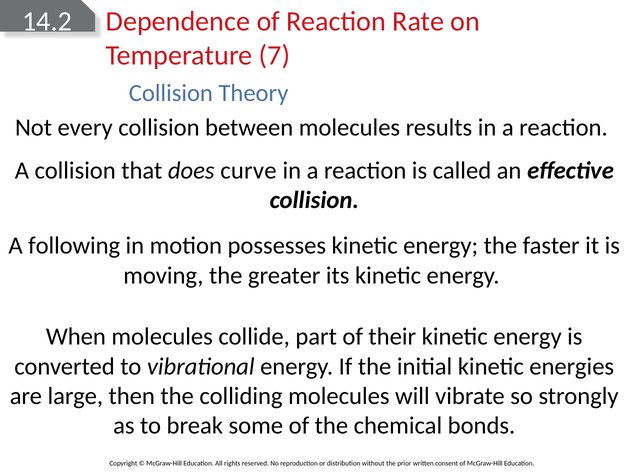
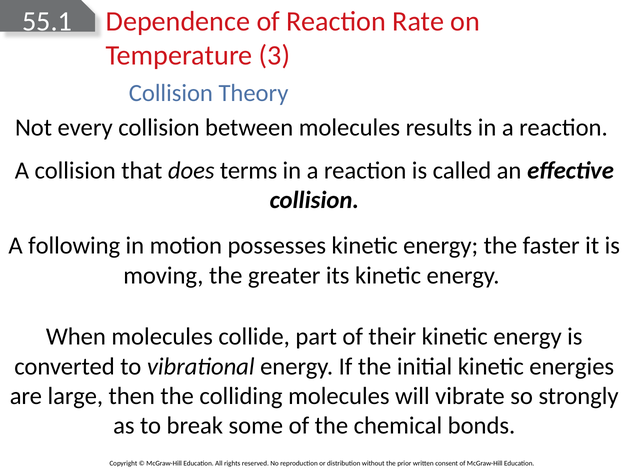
14.2: 14.2 -> 55.1
7: 7 -> 3
curve: curve -> terms
